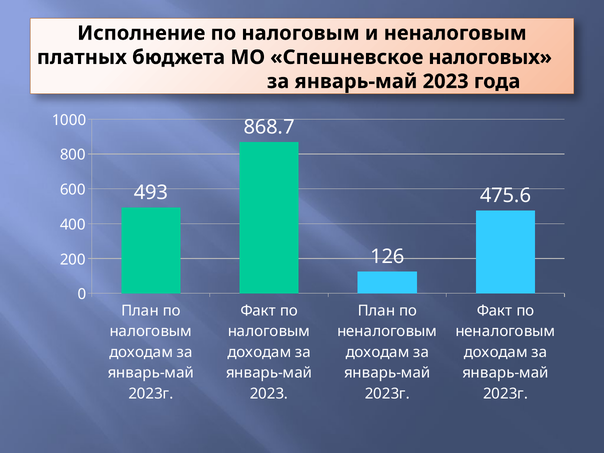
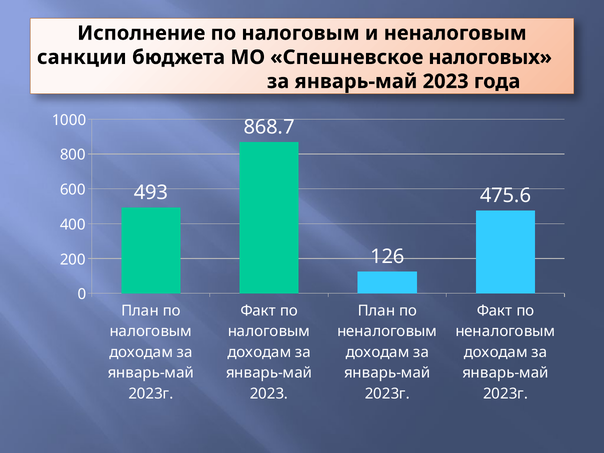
платных: платных -> санкции
